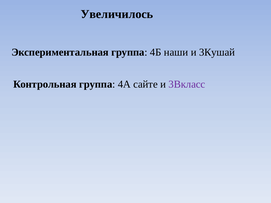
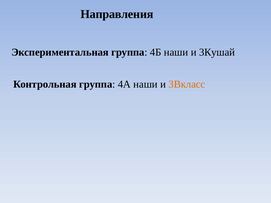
Увеличилось: Увеличилось -> Направления
4А сайте: сайте -> наши
3Вкласс colour: purple -> orange
